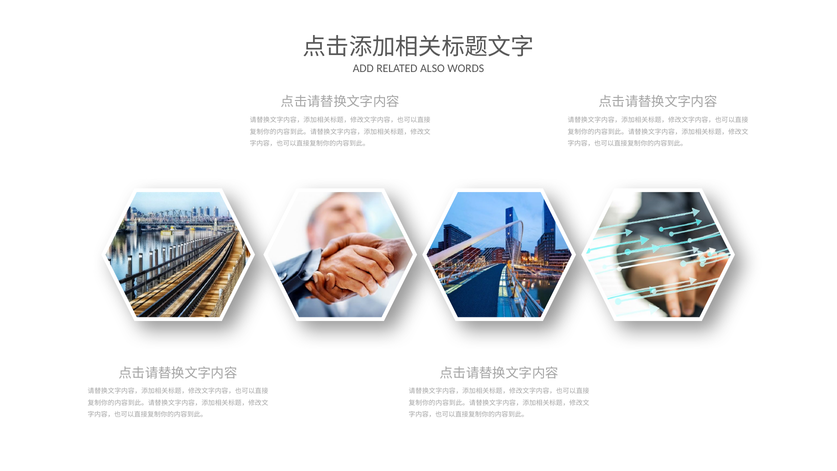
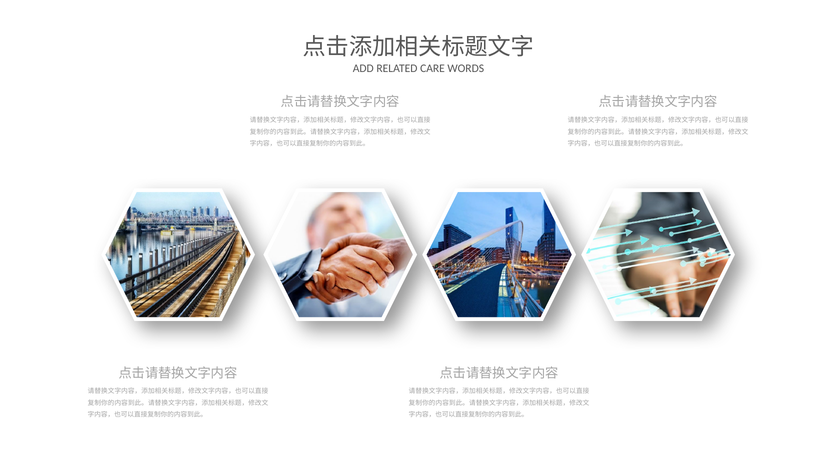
ALSO: ALSO -> CARE
